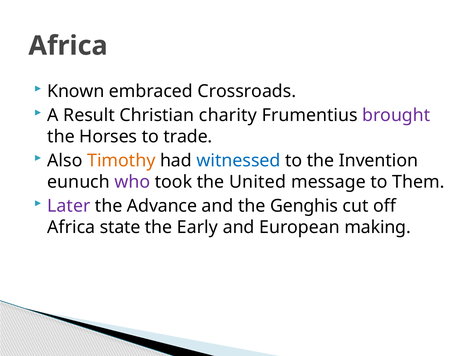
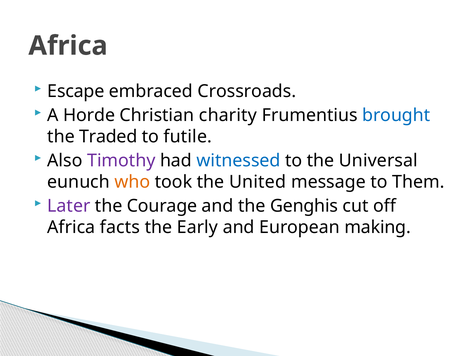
Known: Known -> Escape
Result: Result -> Horde
brought colour: purple -> blue
Horses: Horses -> Traded
trade: trade -> futile
Timothy colour: orange -> purple
Invention: Invention -> Universal
who colour: purple -> orange
Advance: Advance -> Courage
state: state -> facts
